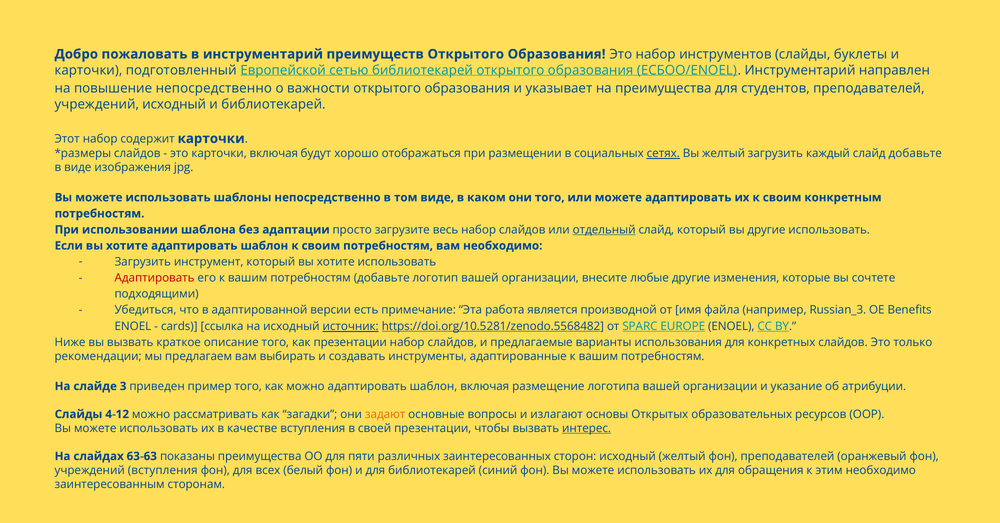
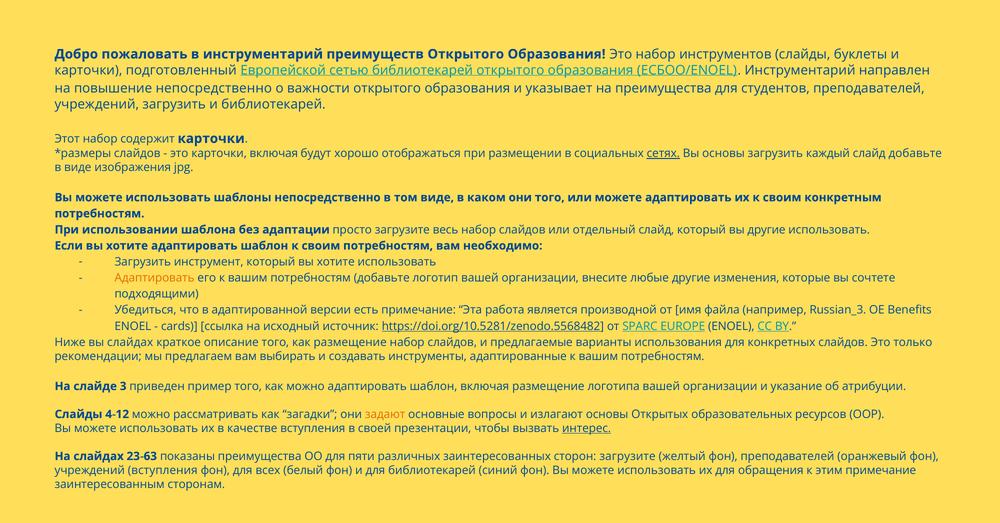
учреждений исходный: исходный -> загрузить
Вы желтый: желтый -> основы
отдельный underline: present -> none
Адаптировать at (155, 278) colour: red -> orange
источник underline: present -> none
вы вызвать: вызвать -> слайдах
как презентации: презентации -> размещение
63-63: 63-63 -> 23-63
сторон исходный: исходный -> загрузите
этим необходимо: необходимо -> примечание
